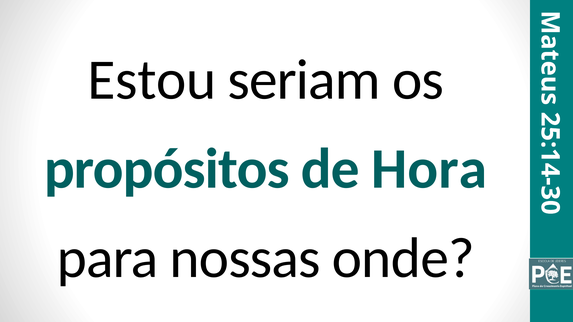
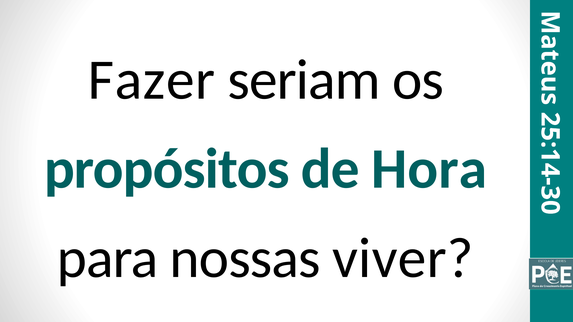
Estou: Estou -> Fazer
onde: onde -> viver
